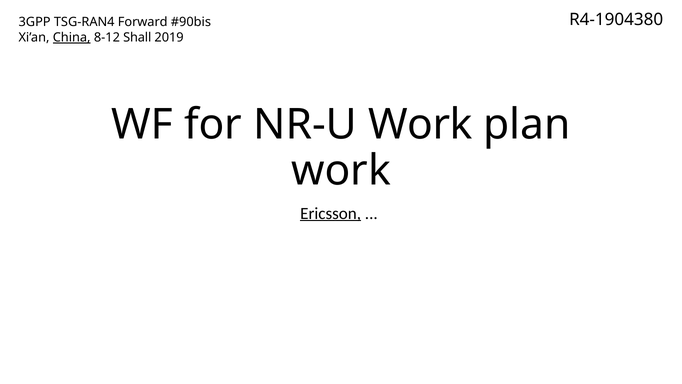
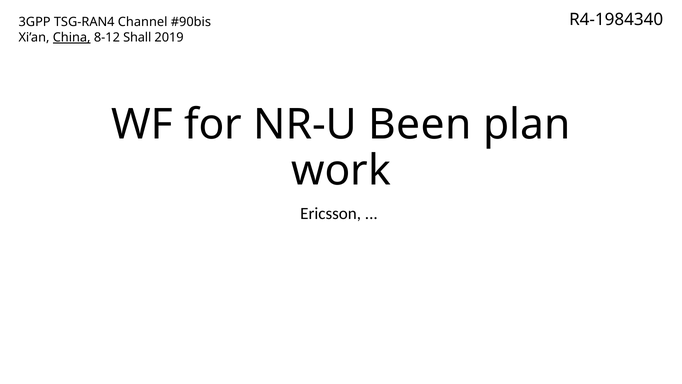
R4-1904380: R4-1904380 -> R4-1984340
Forward: Forward -> Channel
NR-U Work: Work -> Been
Ericsson underline: present -> none
